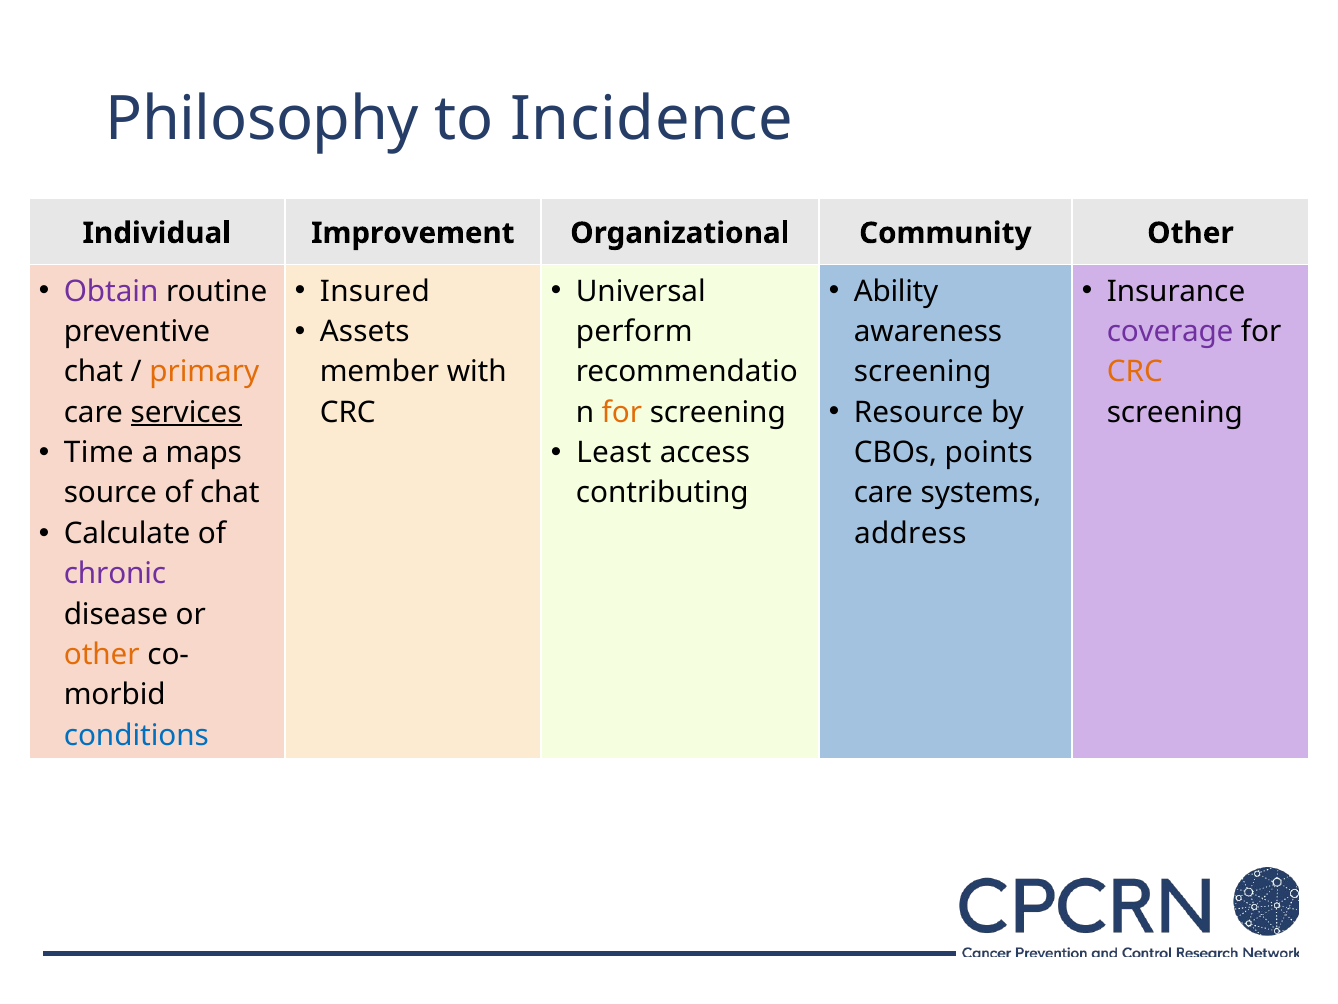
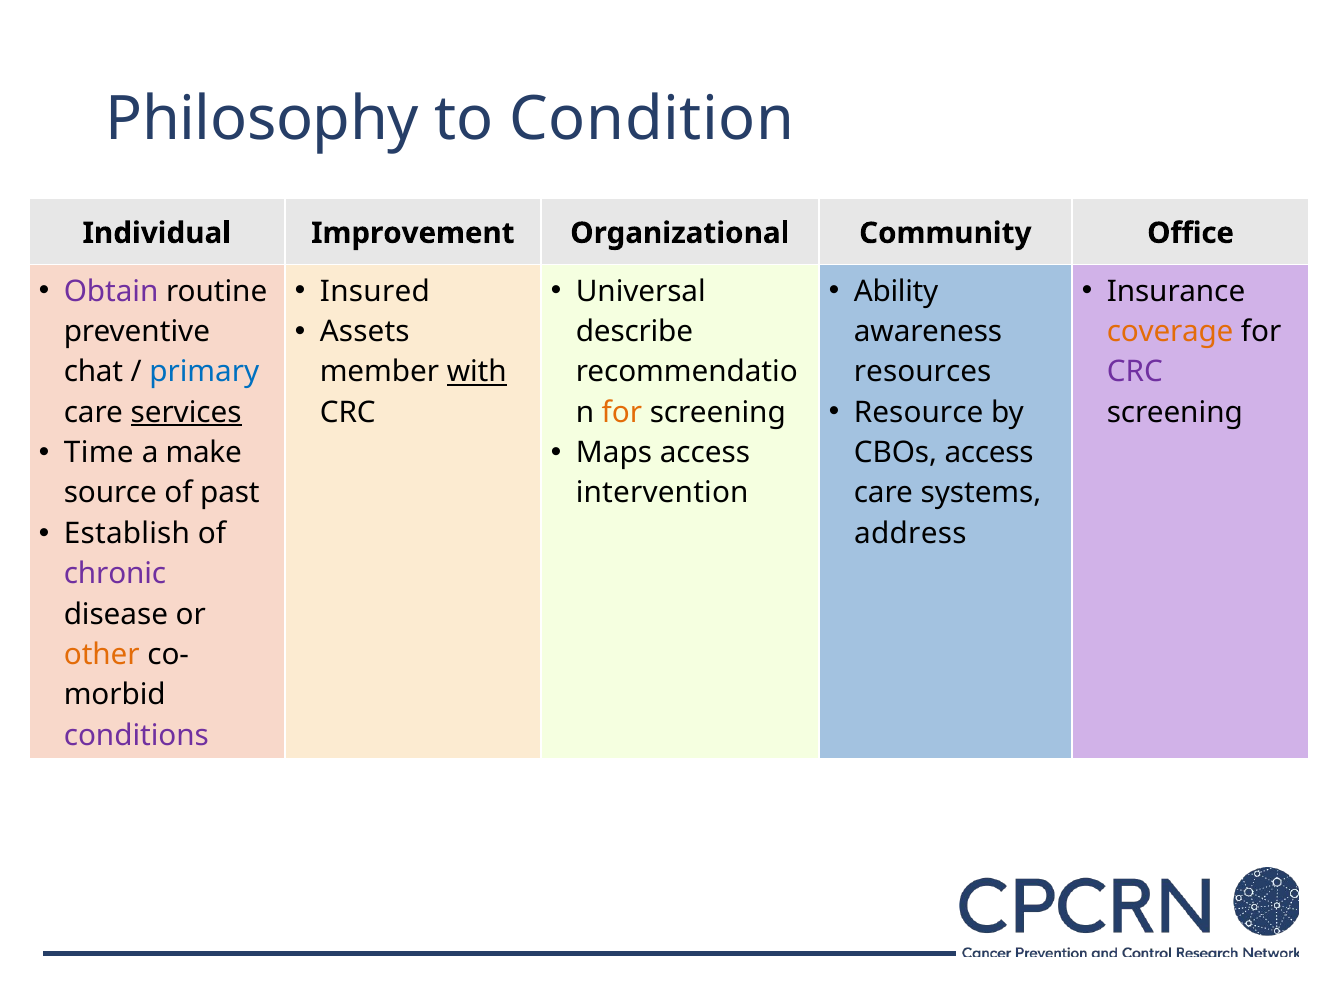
Incidence: Incidence -> Condition
Community Other: Other -> Office
perform: perform -> describe
coverage colour: purple -> orange
primary colour: orange -> blue
with underline: none -> present
screening at (923, 372): screening -> resources
CRC at (1135, 372) colour: orange -> purple
maps: maps -> make
Least: Least -> Maps
CBOs points: points -> access
of chat: chat -> past
contributing: contributing -> intervention
Calculate: Calculate -> Establish
conditions colour: blue -> purple
